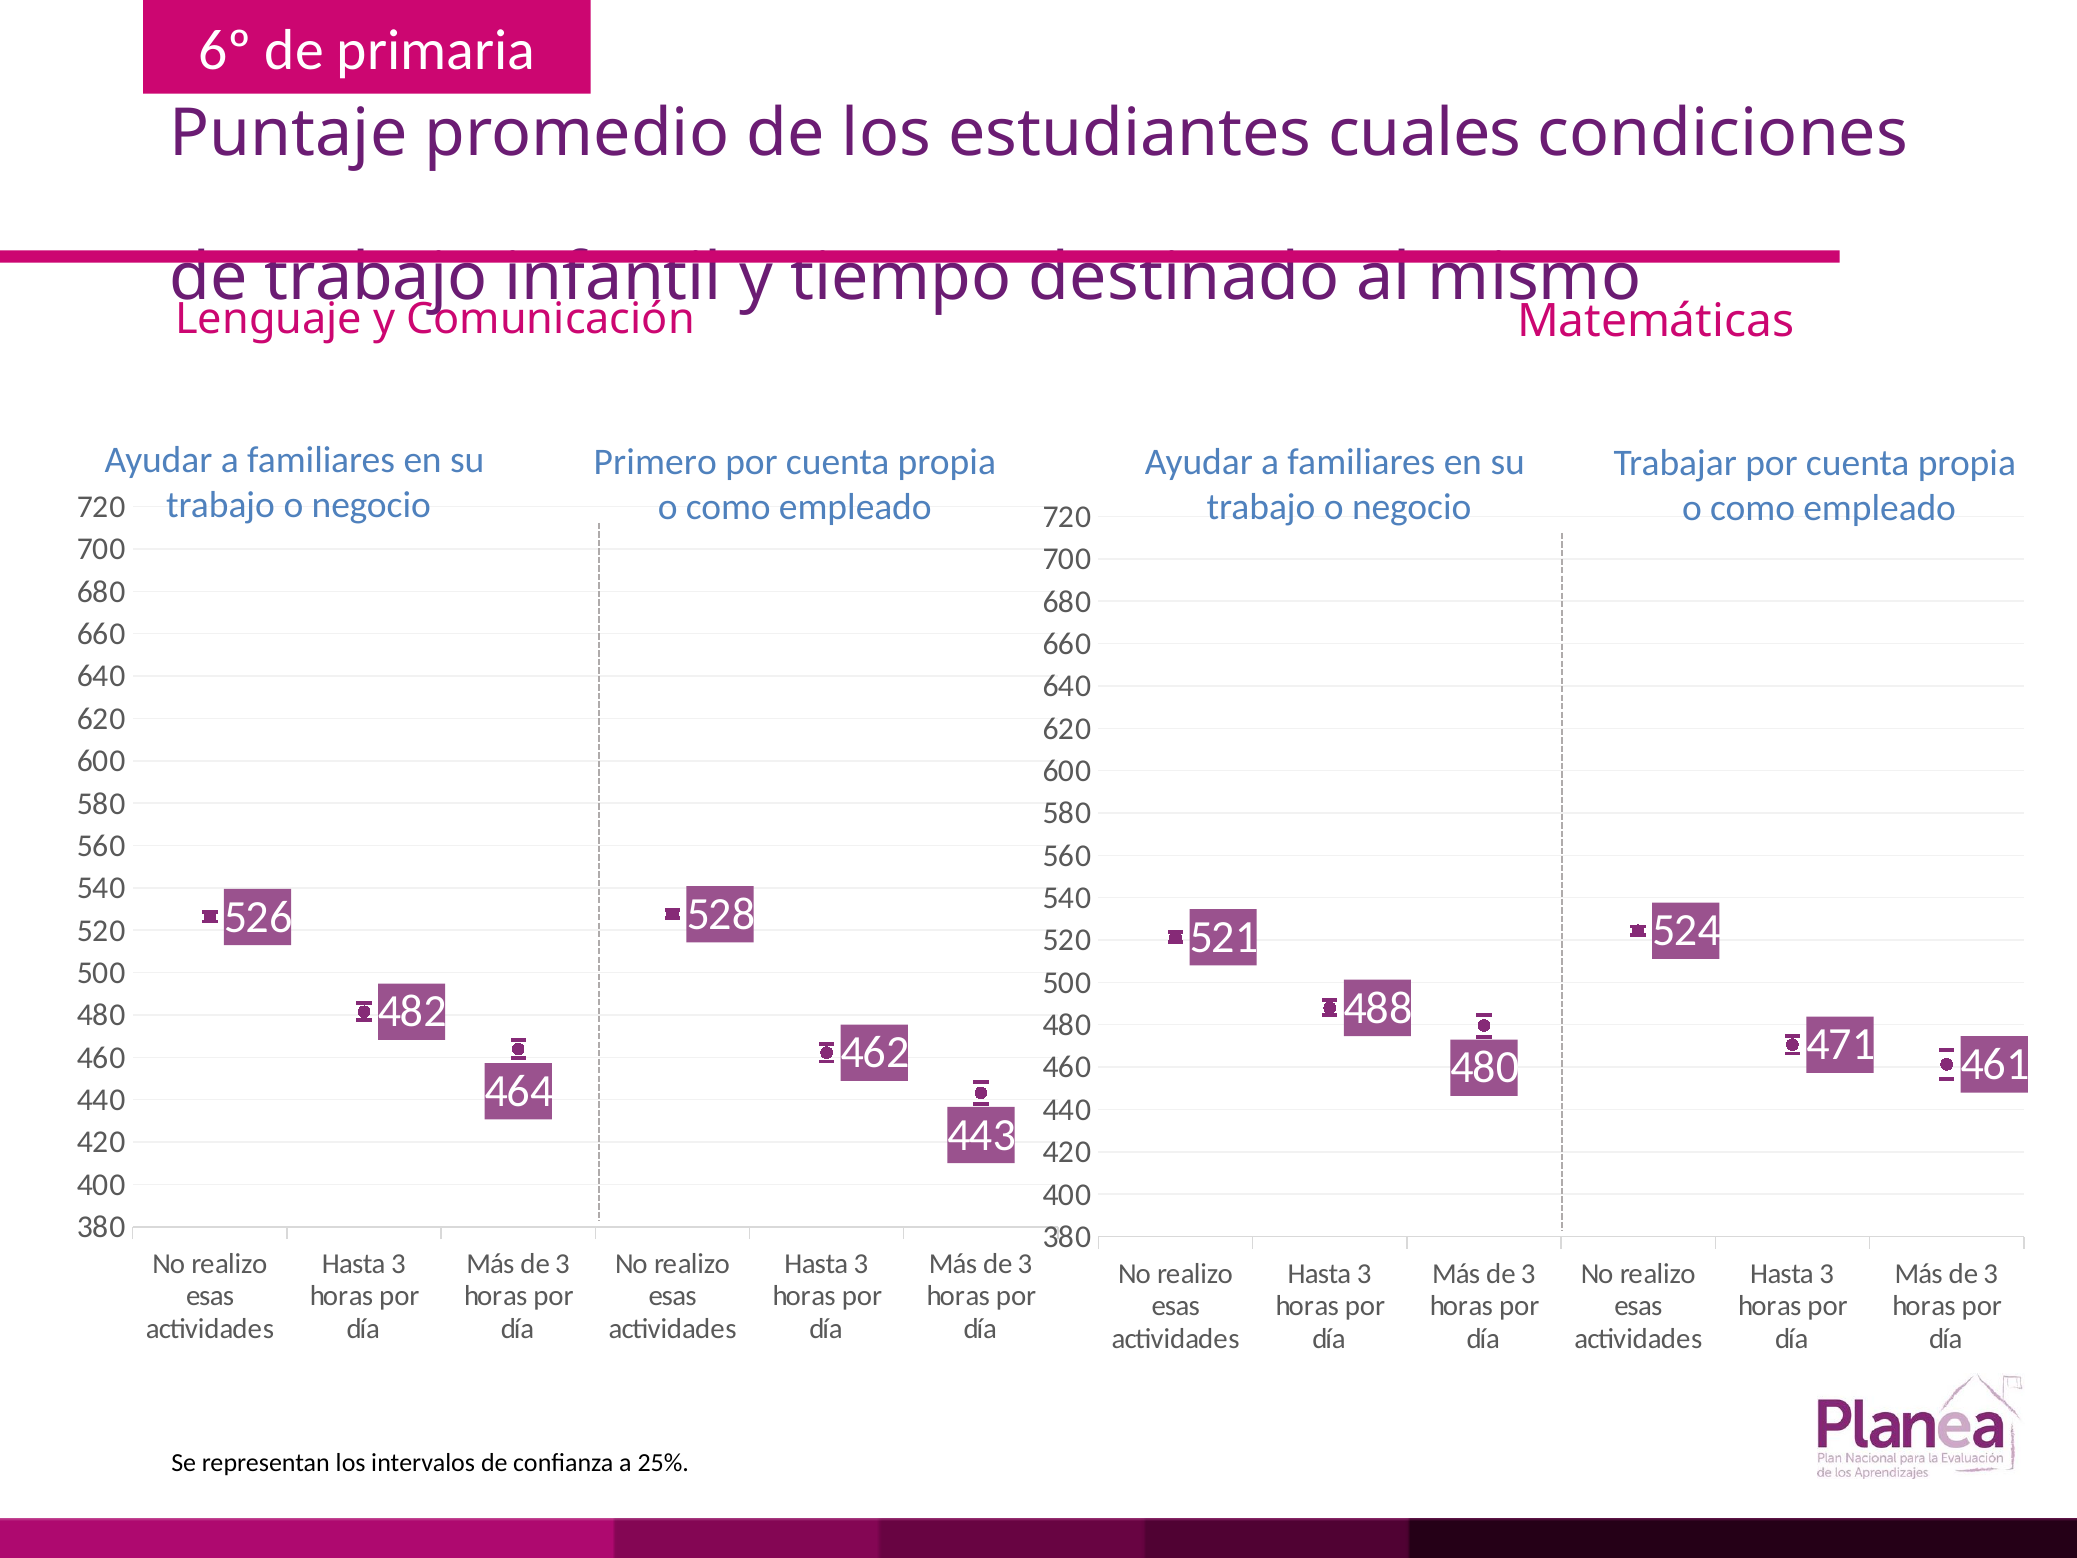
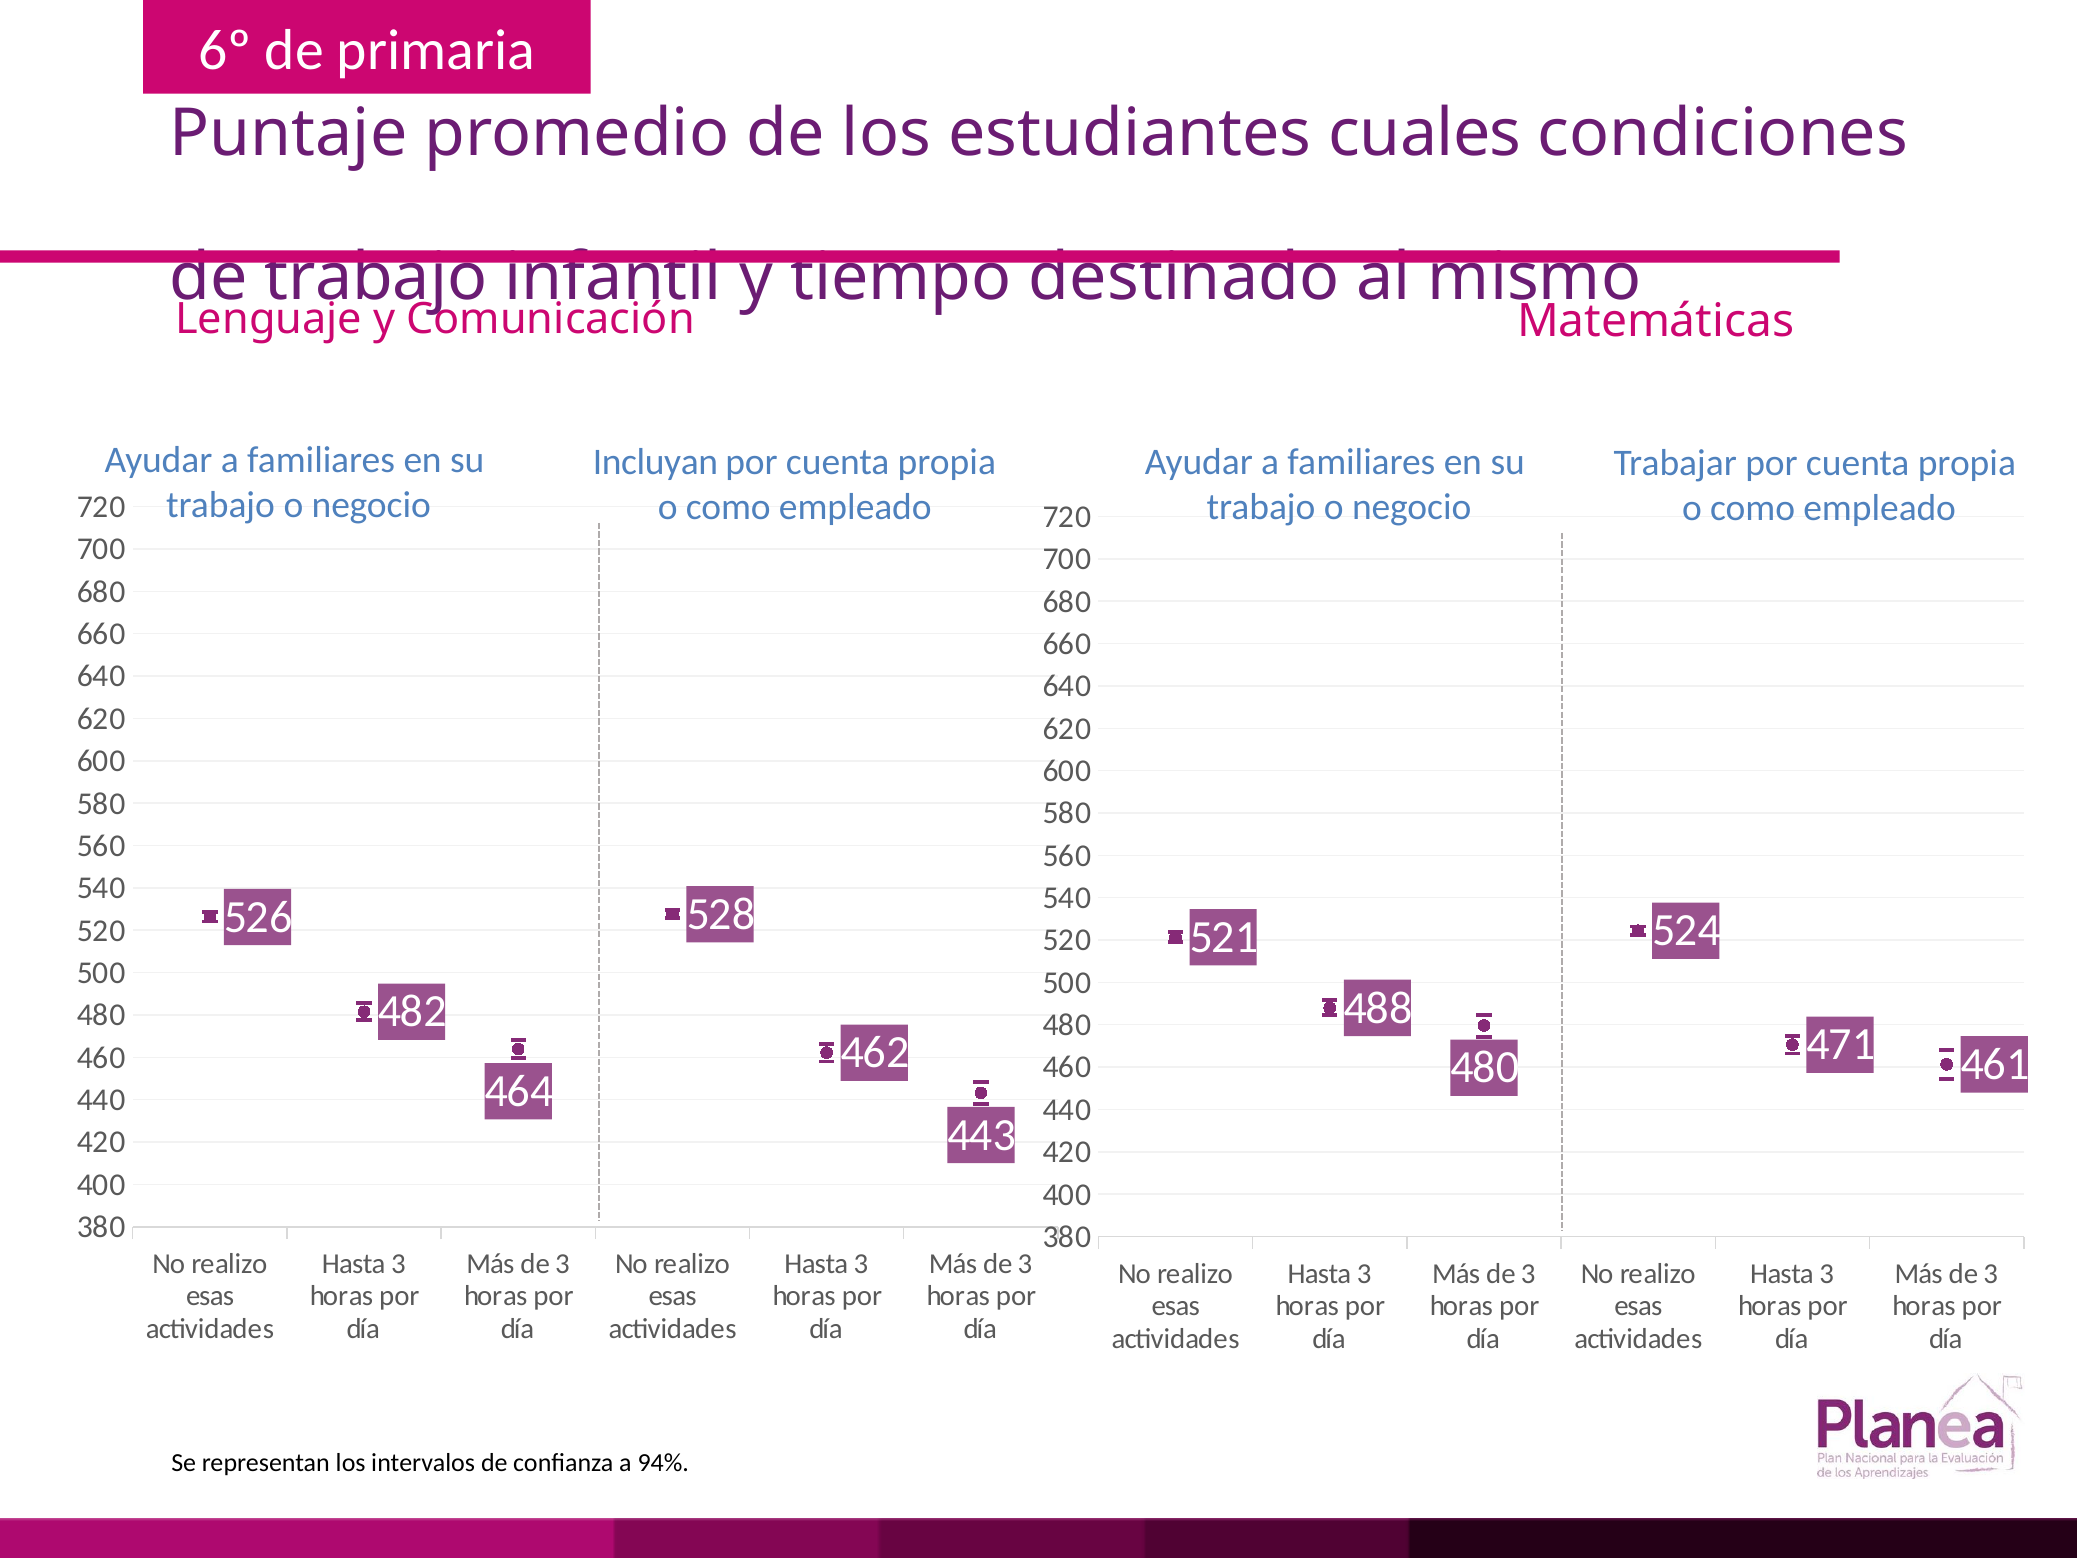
Primero: Primero -> Incluyan
25%: 25% -> 94%
